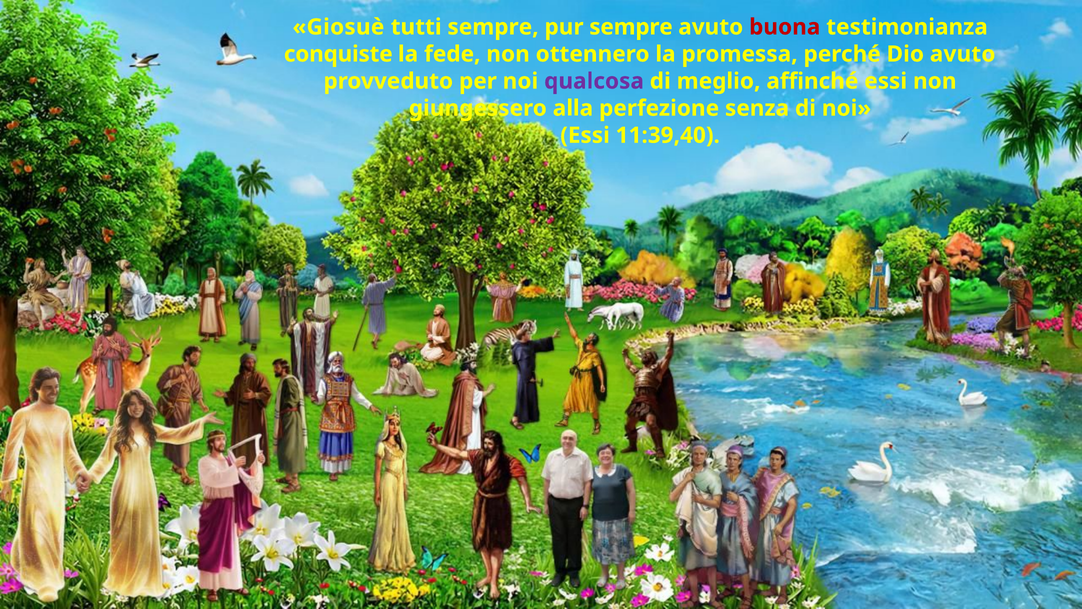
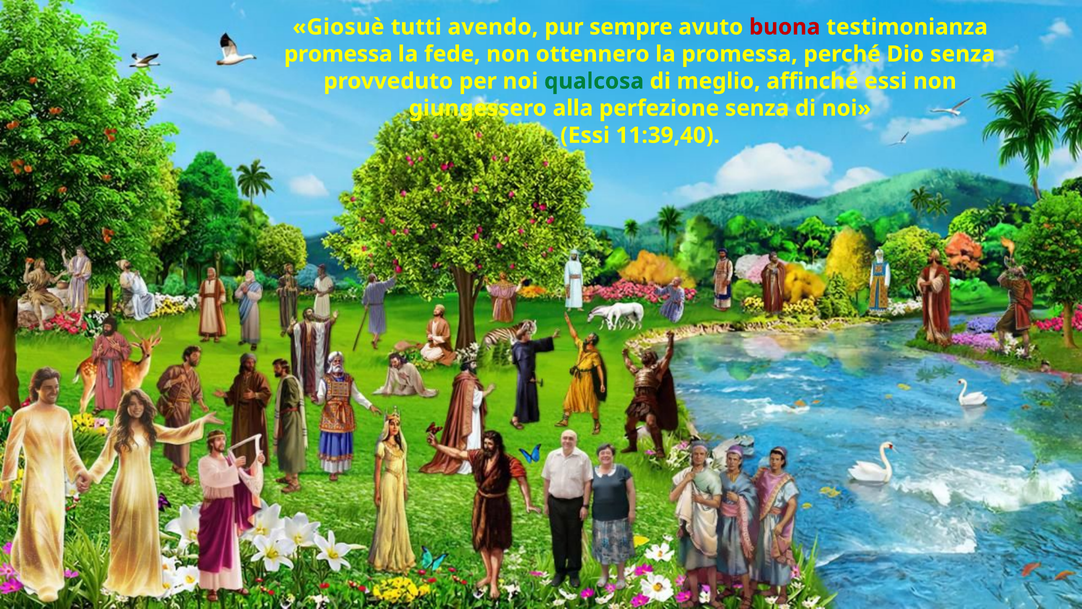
tutti sempre: sempre -> avendo
conquiste at (338, 54): conquiste -> promessa
Dio avuto: avuto -> senza
qualcosa colour: purple -> green
